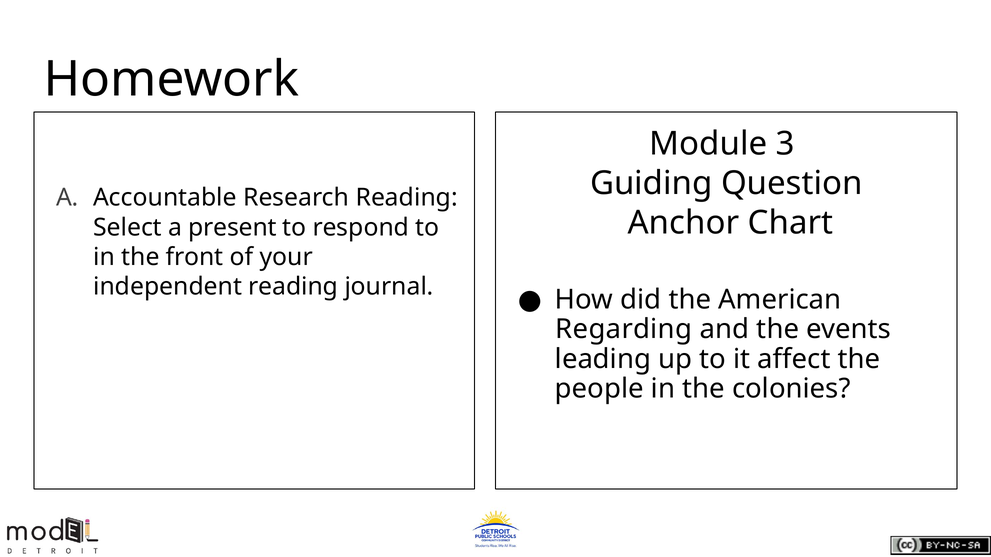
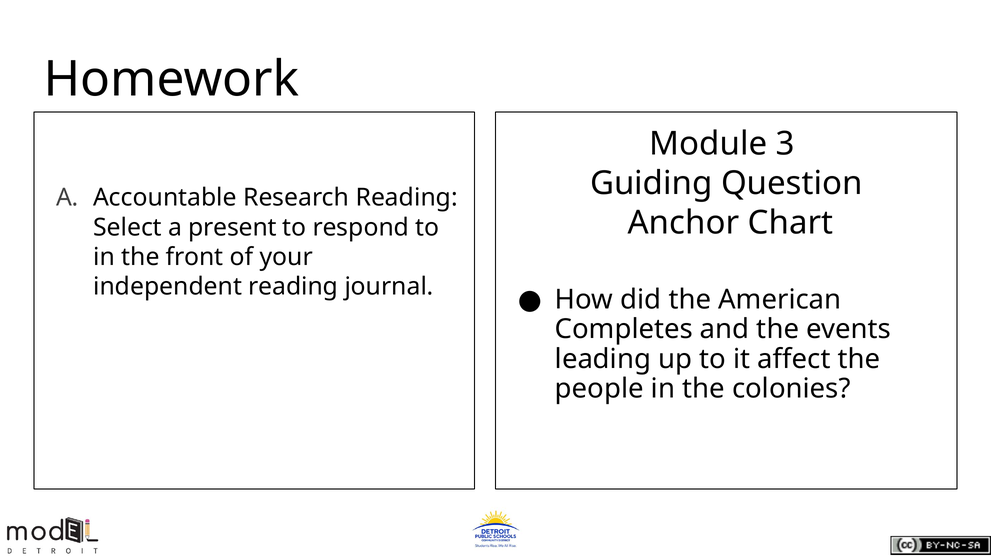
Regarding: Regarding -> Completes
